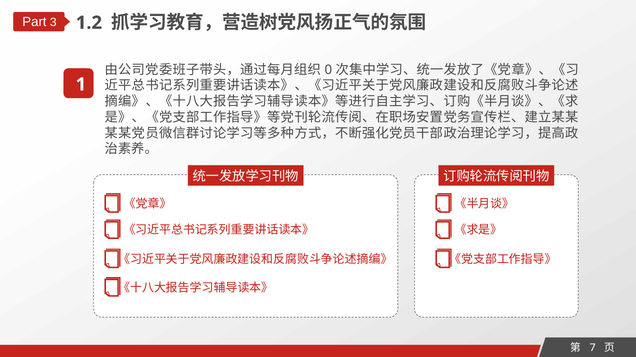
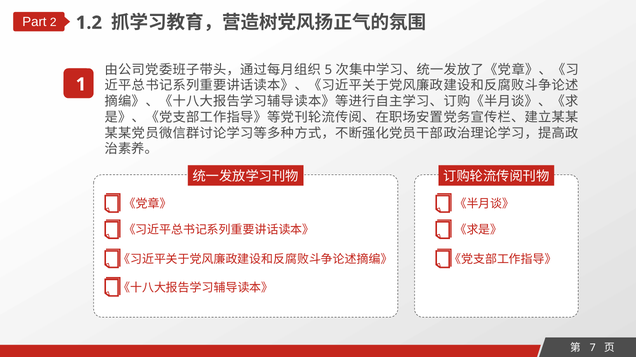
3: 3 -> 2
0: 0 -> 5
